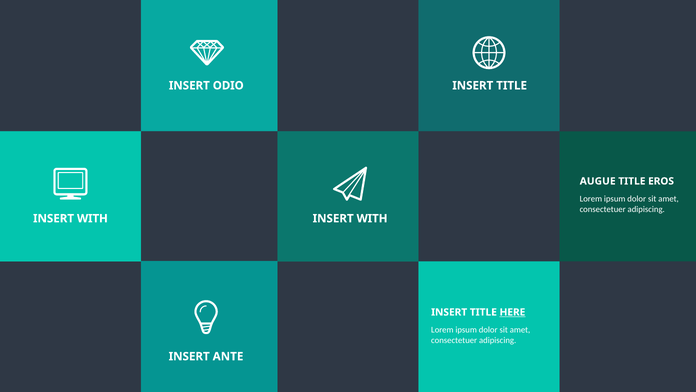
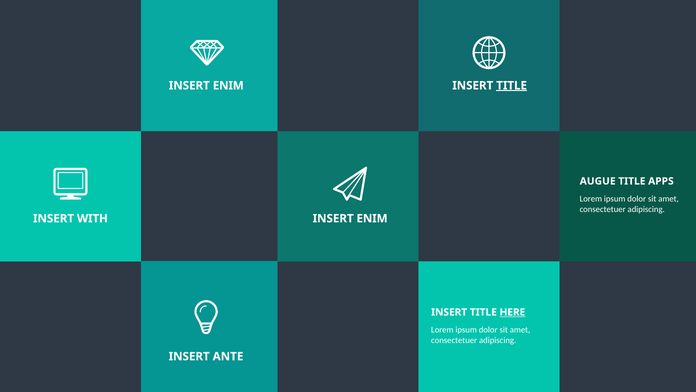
ODIO at (228, 85): ODIO -> ENIM
TITLE at (512, 85) underline: none -> present
EROS: EROS -> APPS
WITH at (372, 218): WITH -> ENIM
